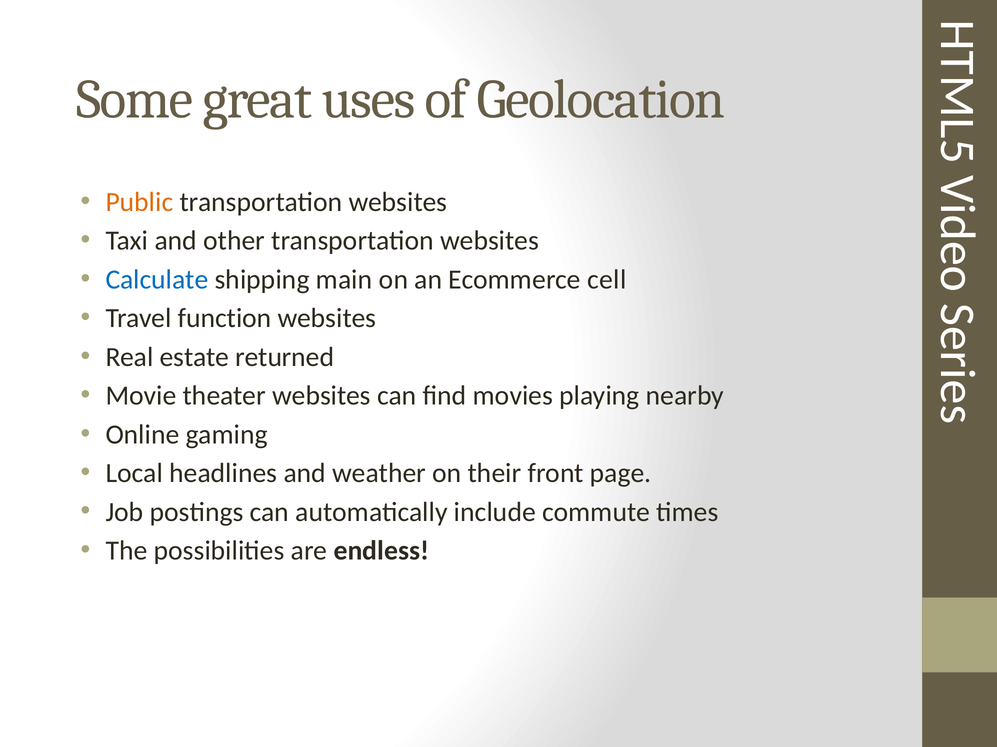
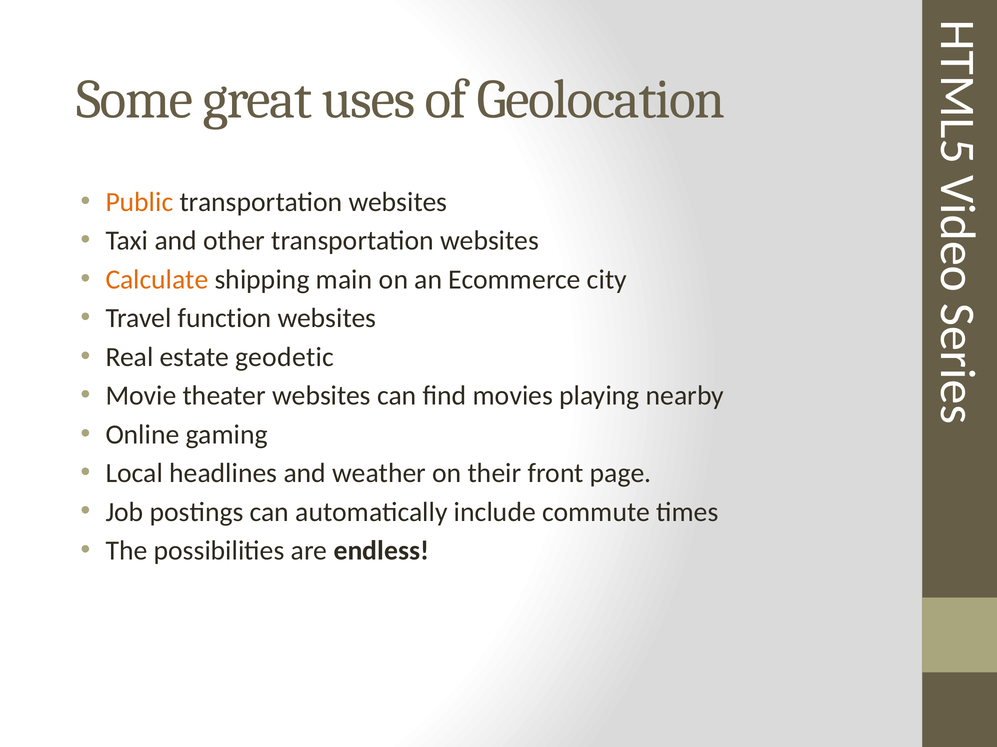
Calculate colour: blue -> orange
cell: cell -> city
returned: returned -> geodetic
